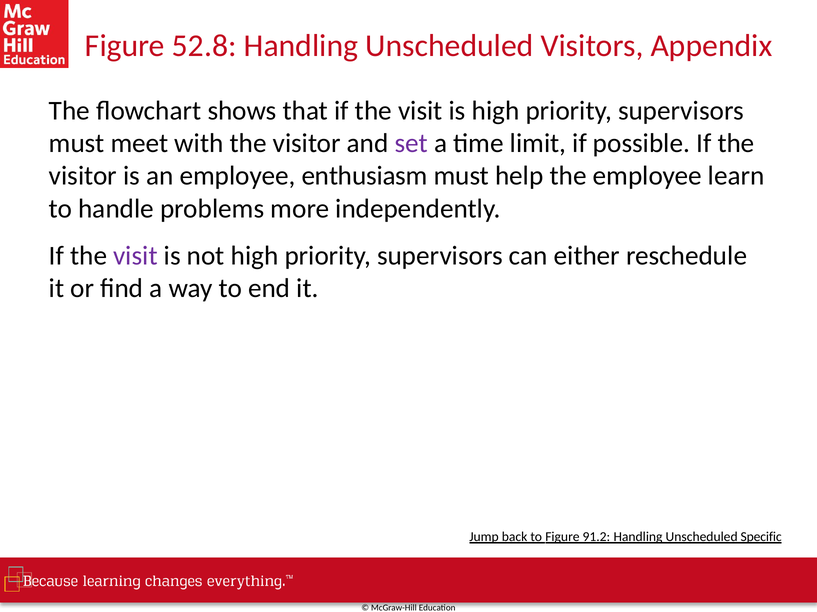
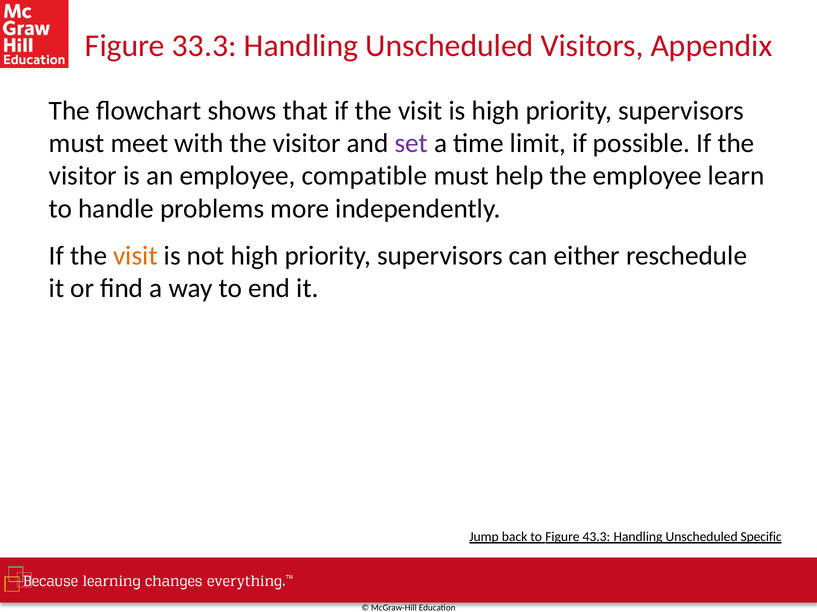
52.8: 52.8 -> 33.3
enthusiasm: enthusiasm -> compatible
visit at (135, 256) colour: purple -> orange
91.2: 91.2 -> 43.3
